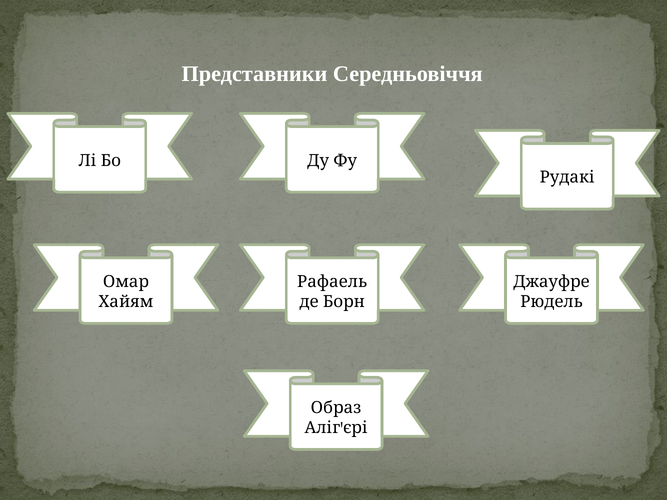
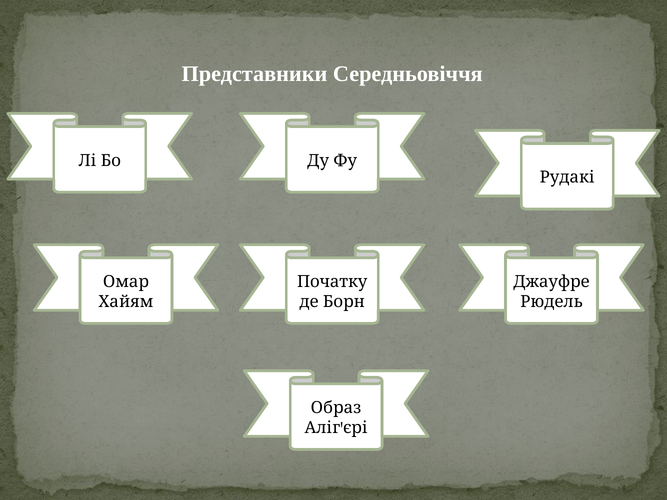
Рафаель: Рафаель -> Початку
